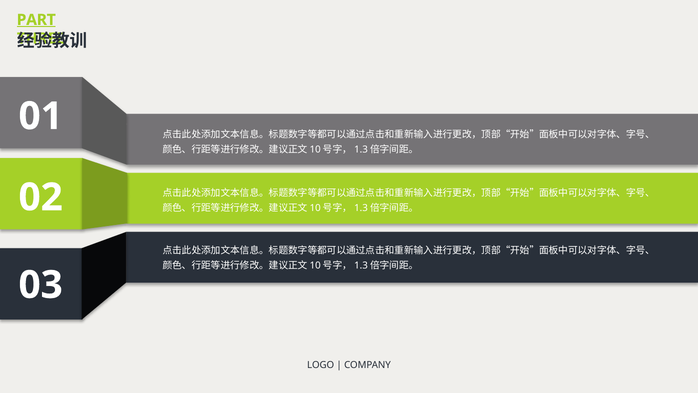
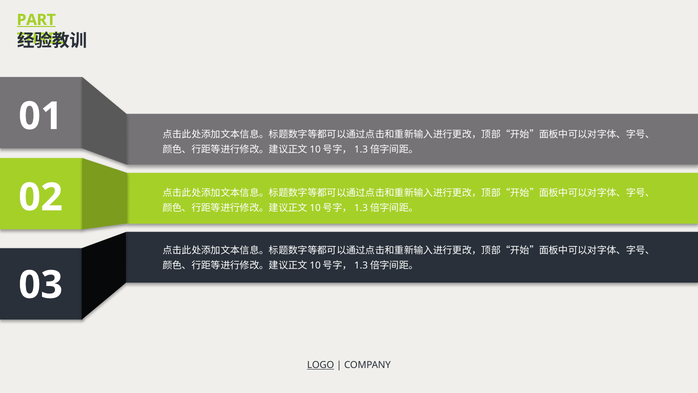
LOGO underline: none -> present
